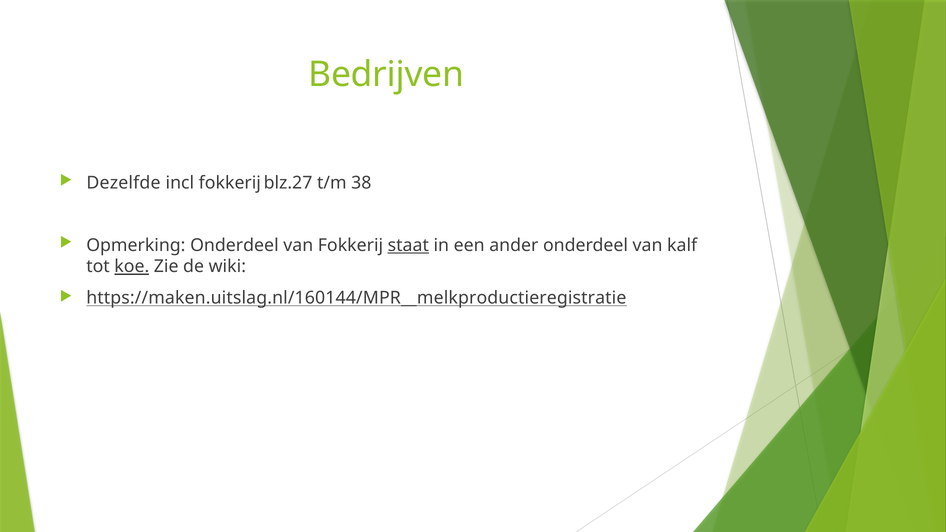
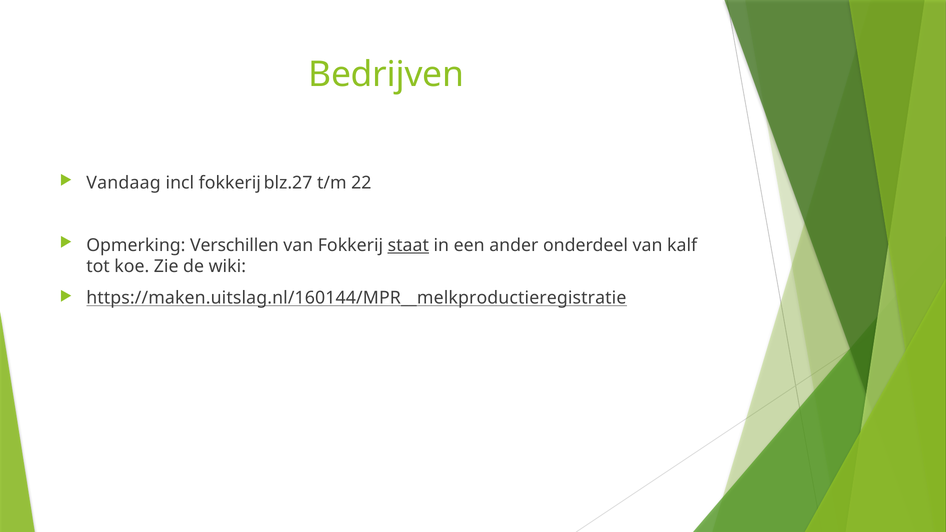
Dezelfde: Dezelfde -> Vandaag
38: 38 -> 22
Opmerking Onderdeel: Onderdeel -> Verschillen
koe underline: present -> none
